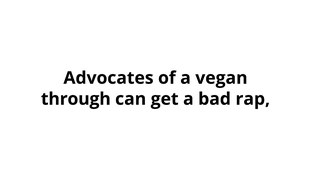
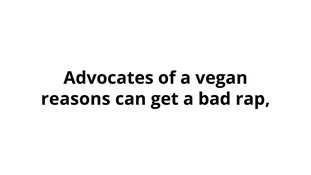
through: through -> reasons
